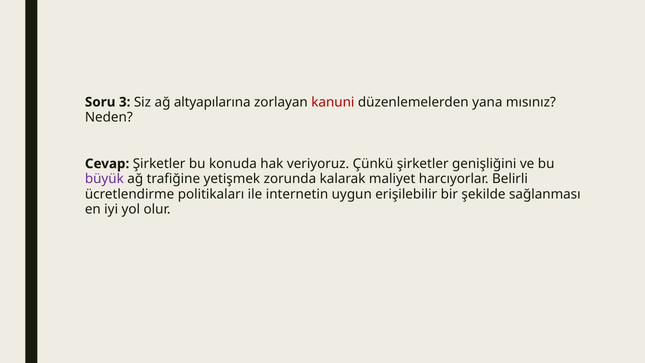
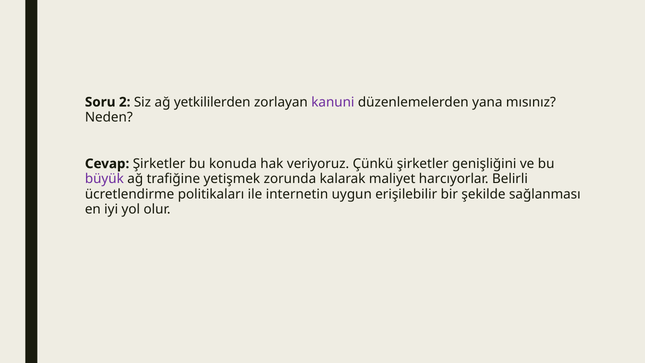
3: 3 -> 2
altyapılarına: altyapılarına -> yetkililerden
kanuni colour: red -> purple
